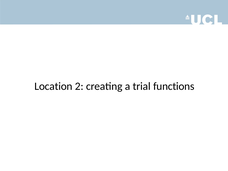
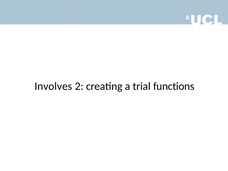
Location: Location -> Involves
